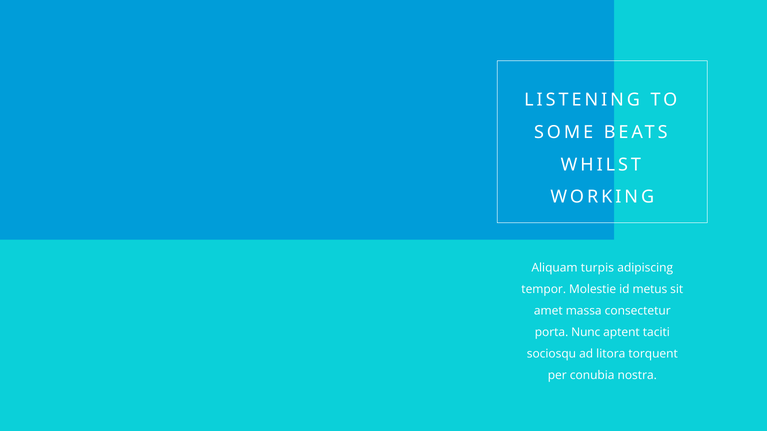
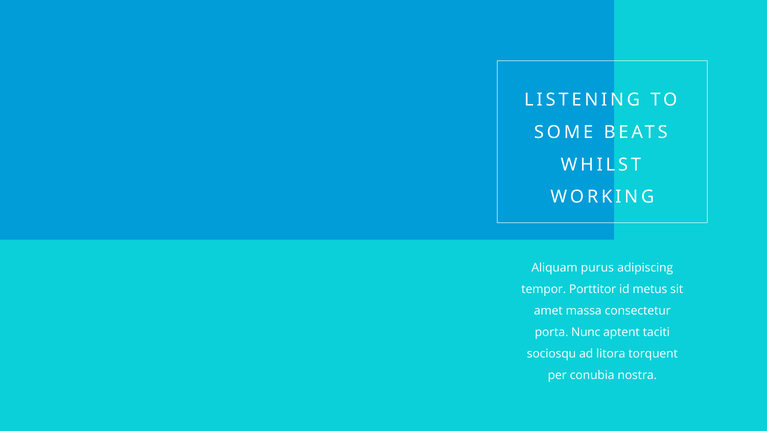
turpis: turpis -> purus
Molestie: Molestie -> Porttitor
